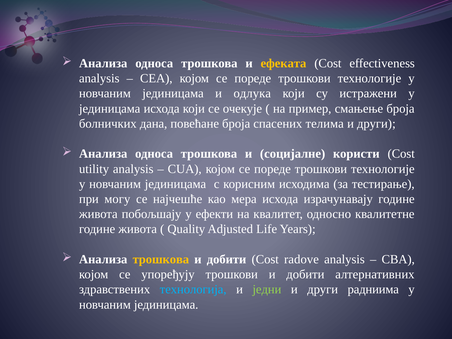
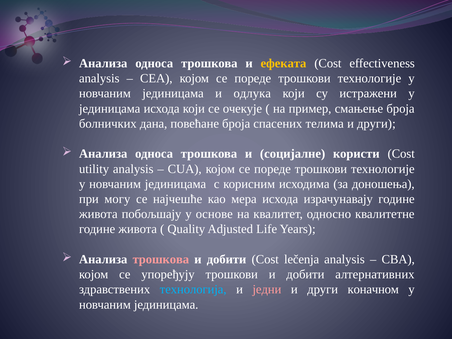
тестирање: тестирање -> доношења
ефекти: ефекти -> основе
трошкова at (161, 259) colour: yellow -> pink
radove: radove -> lečenja
једни colour: light green -> pink
радниима: радниима -> коначном
